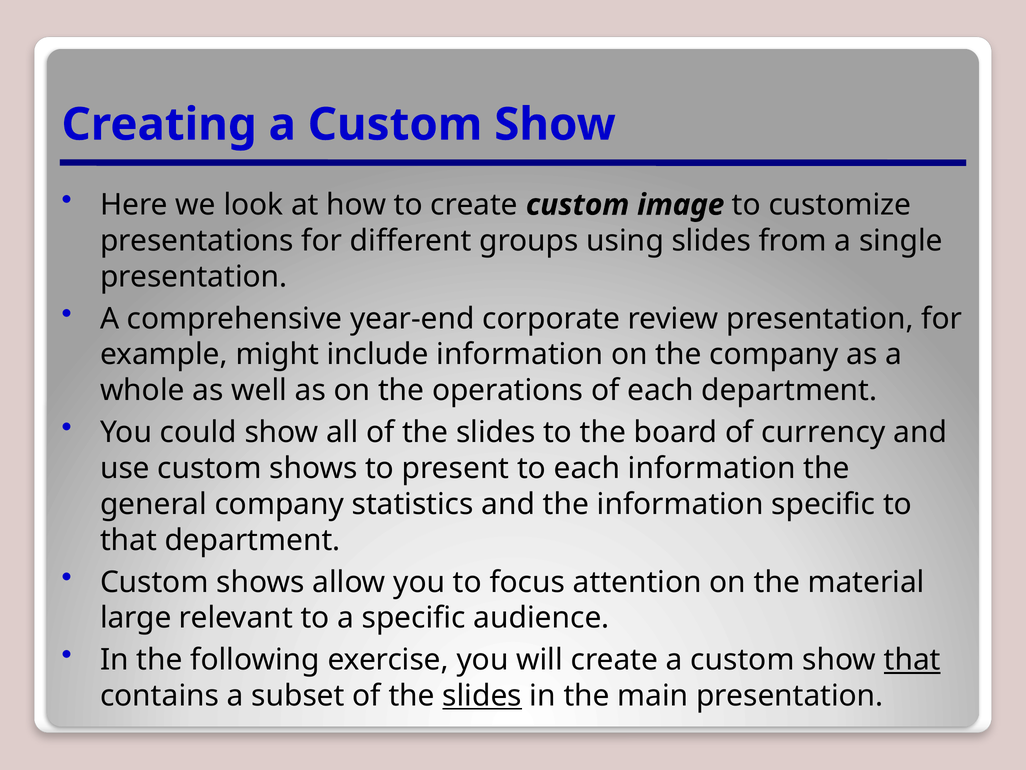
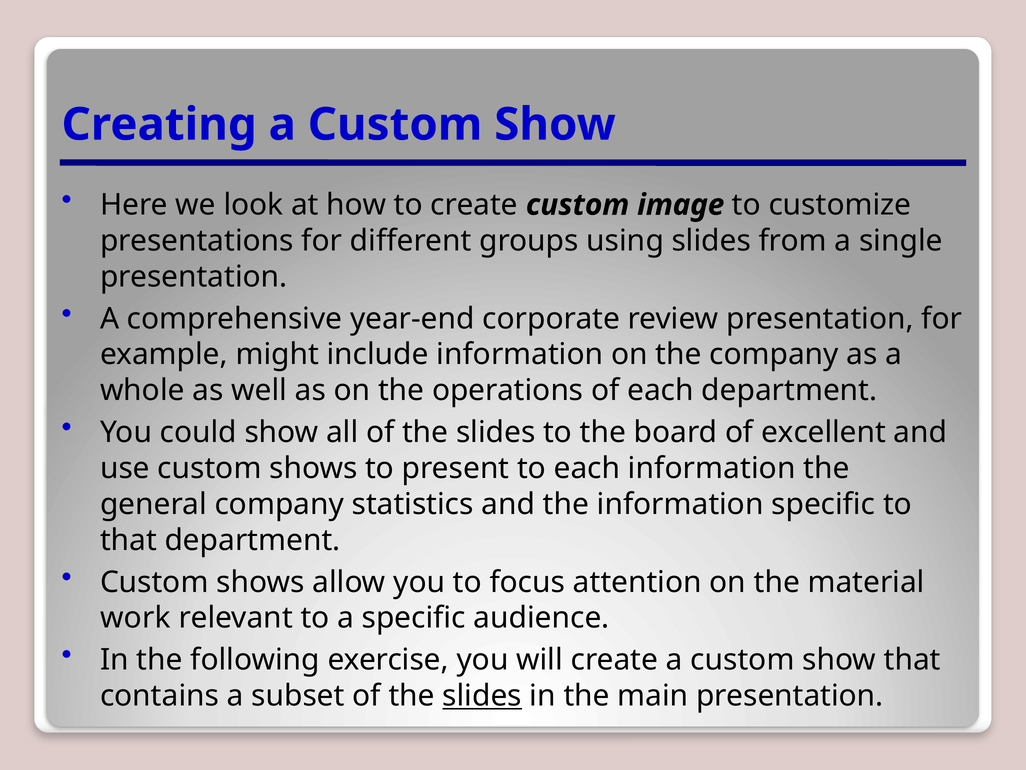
currency: currency -> excellent
large: large -> work
that at (912, 660) underline: present -> none
